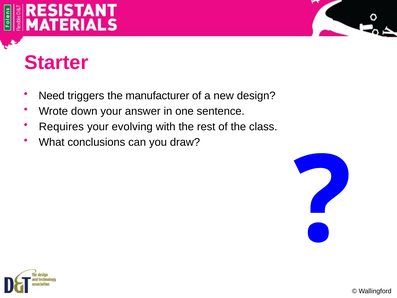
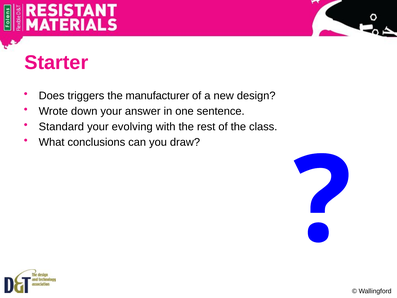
Need: Need -> Does
Requires: Requires -> Standard
